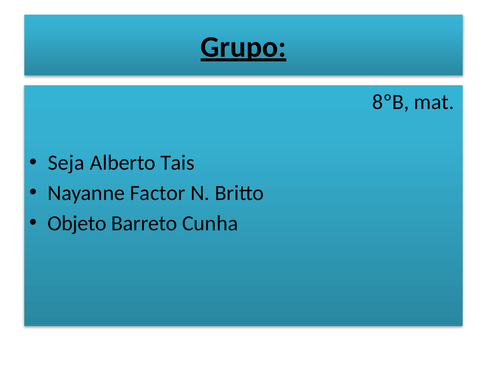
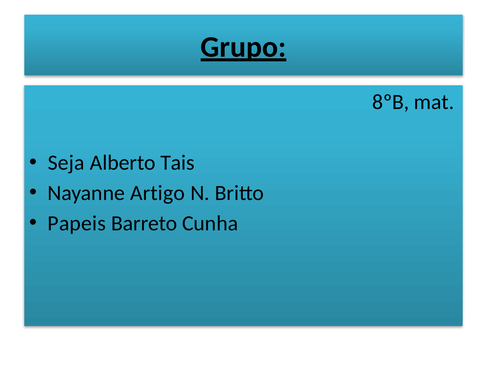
Factor: Factor -> Artigo
Objeto: Objeto -> Papeis
